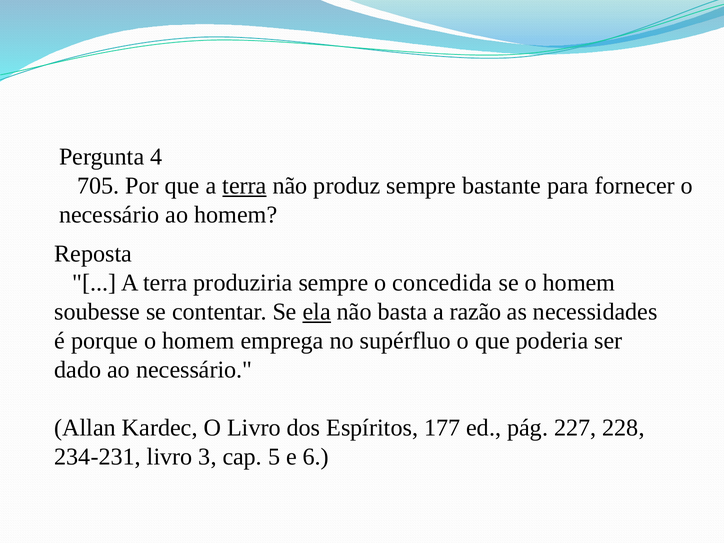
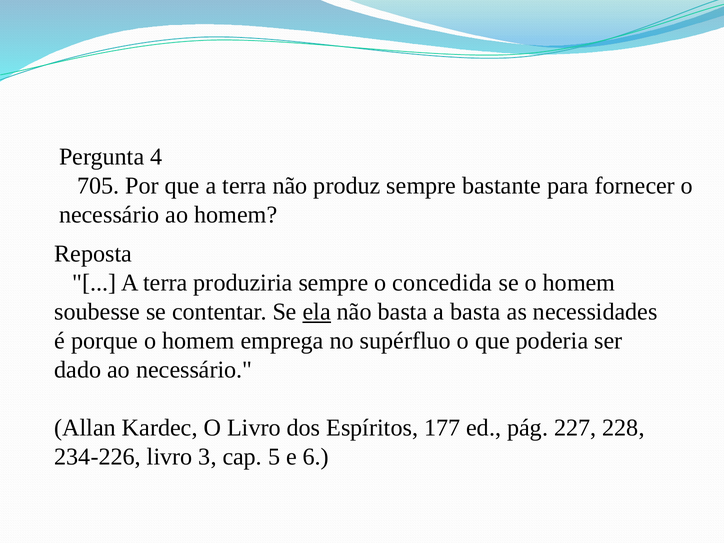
terra at (245, 186) underline: present -> none
a razão: razão -> basta
234-231: 234-231 -> 234-226
